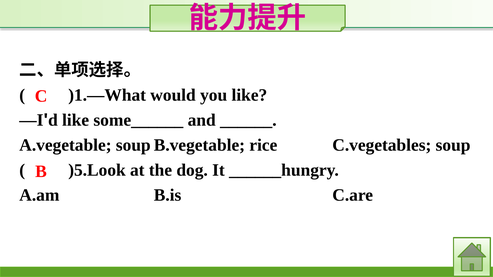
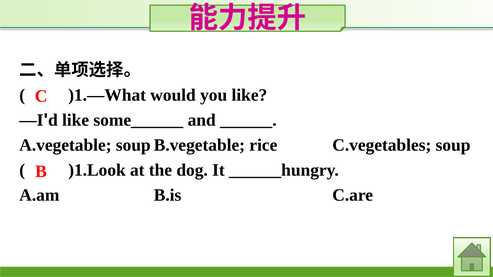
)5.Look: )5.Look -> )1.Look
